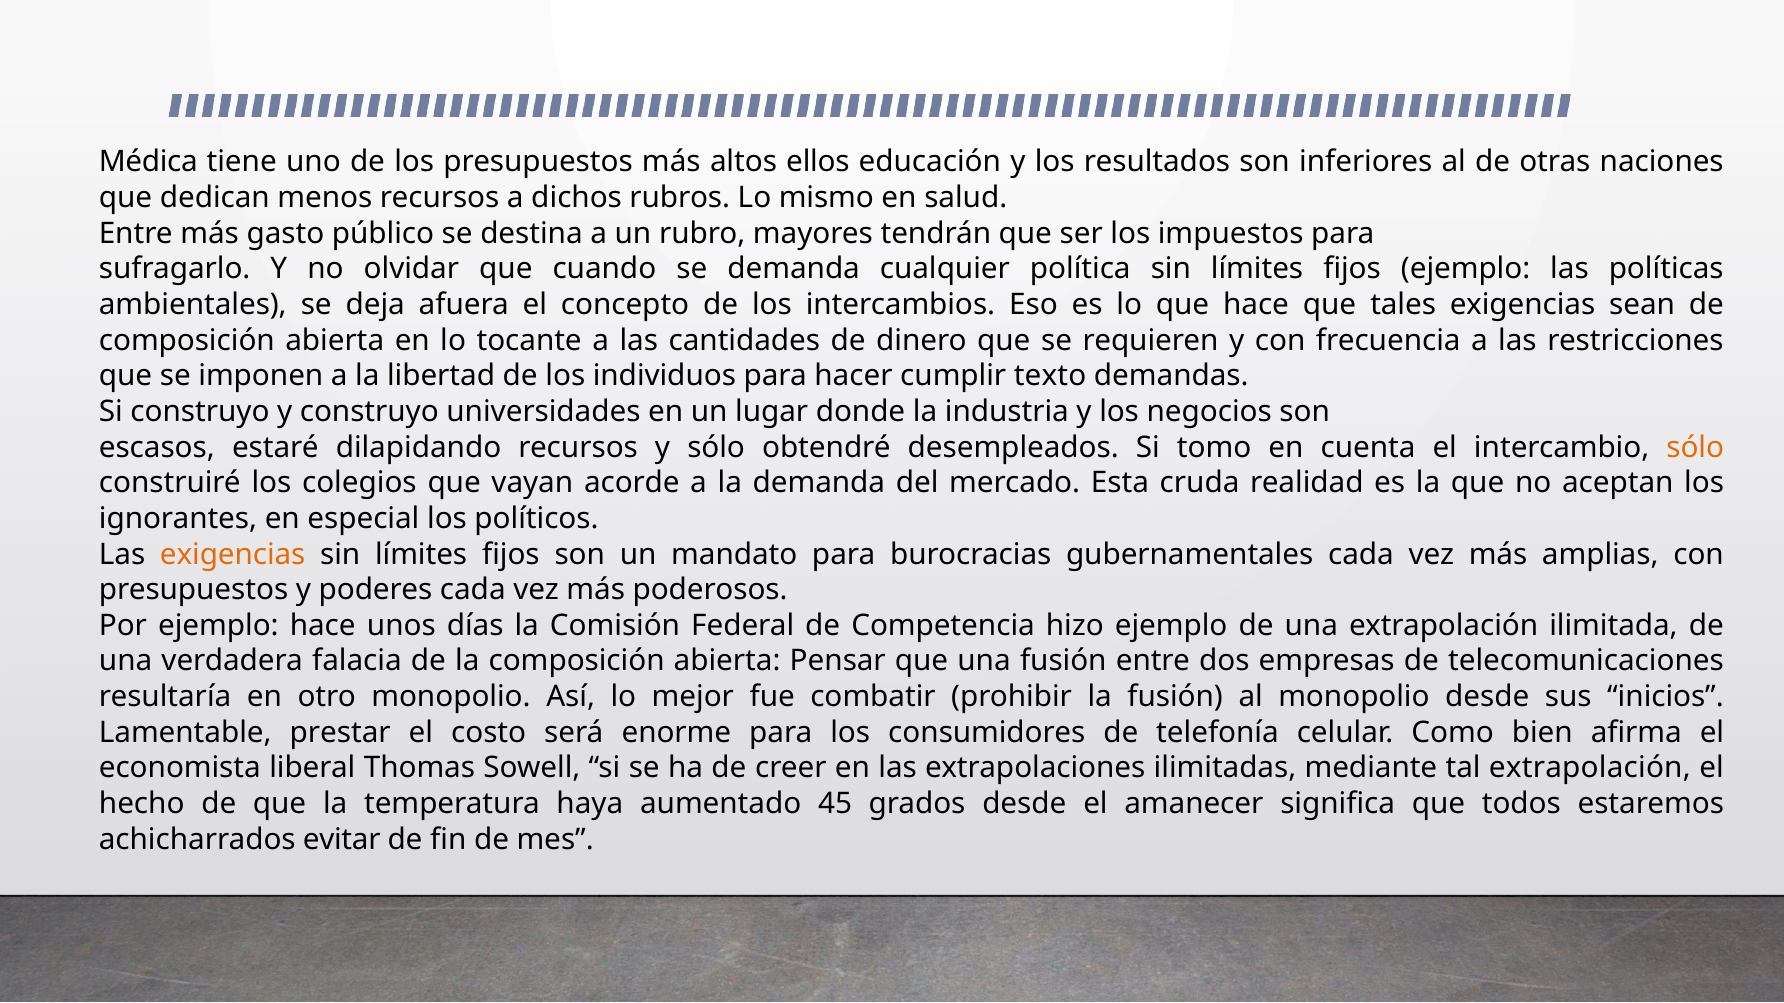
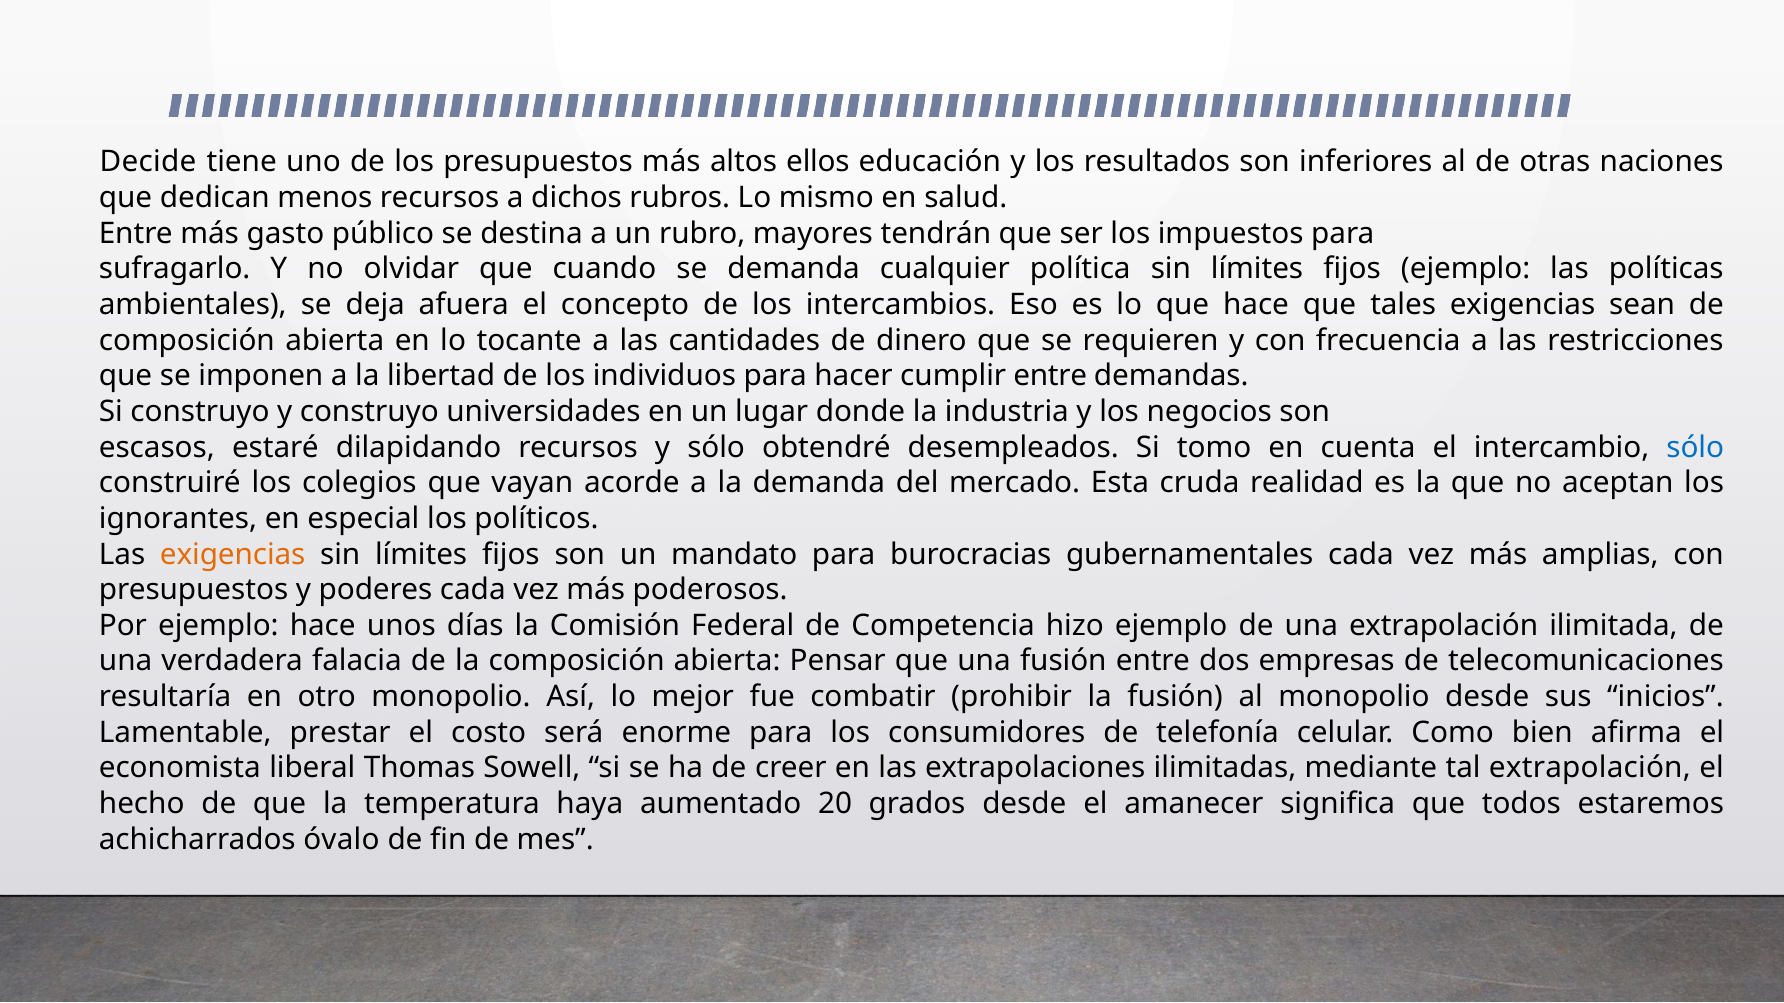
Médica: Médica -> Decide
cumplir texto: texto -> entre
sólo at (1695, 448) colour: orange -> blue
45: 45 -> 20
evitar: evitar -> óvalo
